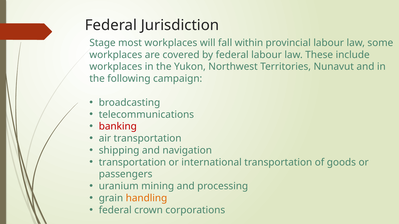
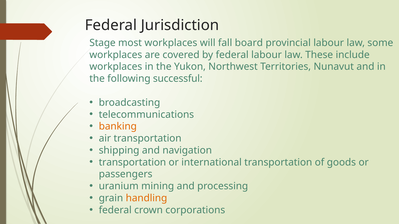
within: within -> board
campaign: campaign -> successful
banking colour: red -> orange
